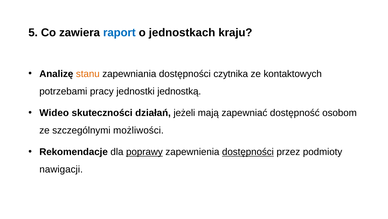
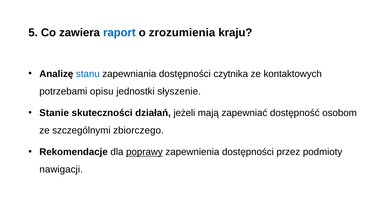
jednostkach: jednostkach -> zrozumienia
stanu colour: orange -> blue
pracy: pracy -> opisu
jednostką: jednostką -> słyszenie
Wideo: Wideo -> Stanie
możliwości: możliwości -> zbiorczego
dostępności at (248, 151) underline: present -> none
